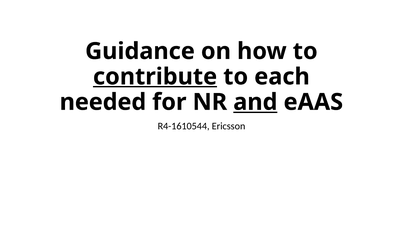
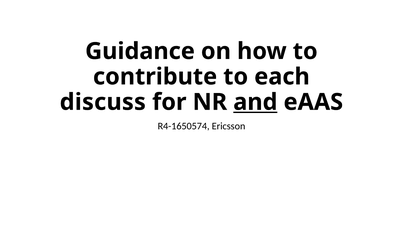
contribute underline: present -> none
needed: needed -> discuss
R4-1610544: R4-1610544 -> R4-1650574
